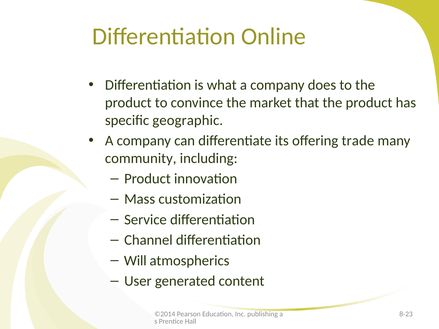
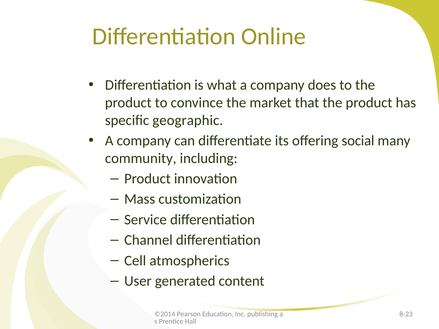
trade: trade -> social
Will: Will -> Cell
